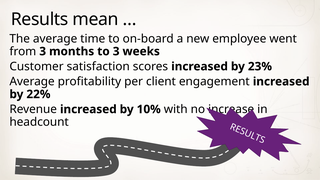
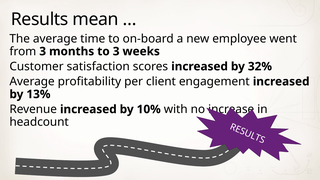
23%: 23% -> 32%
22%: 22% -> 13%
